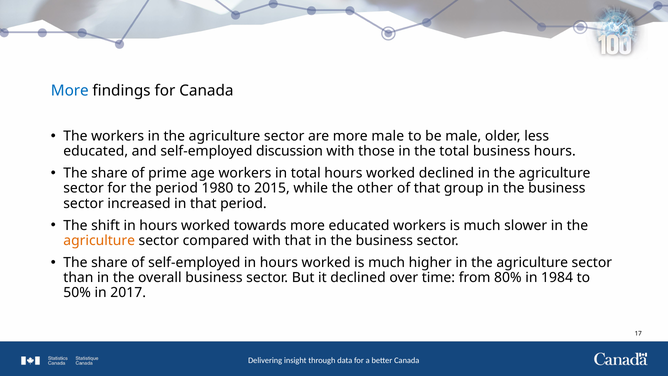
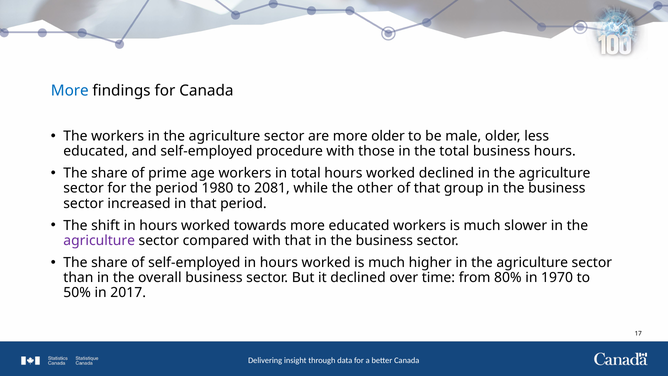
more male: male -> older
discussion: discussion -> procedure
2015: 2015 -> 2081
agriculture at (99, 240) colour: orange -> purple
1984: 1984 -> 1970
